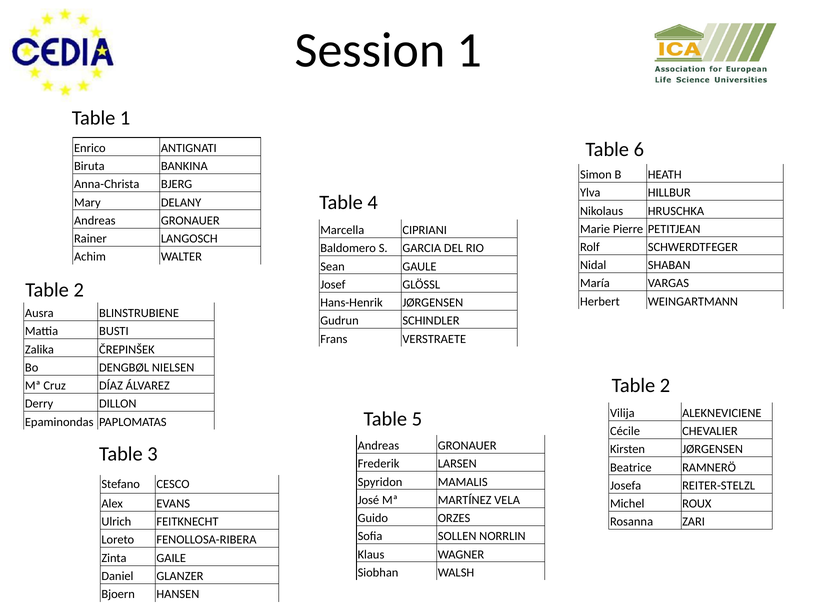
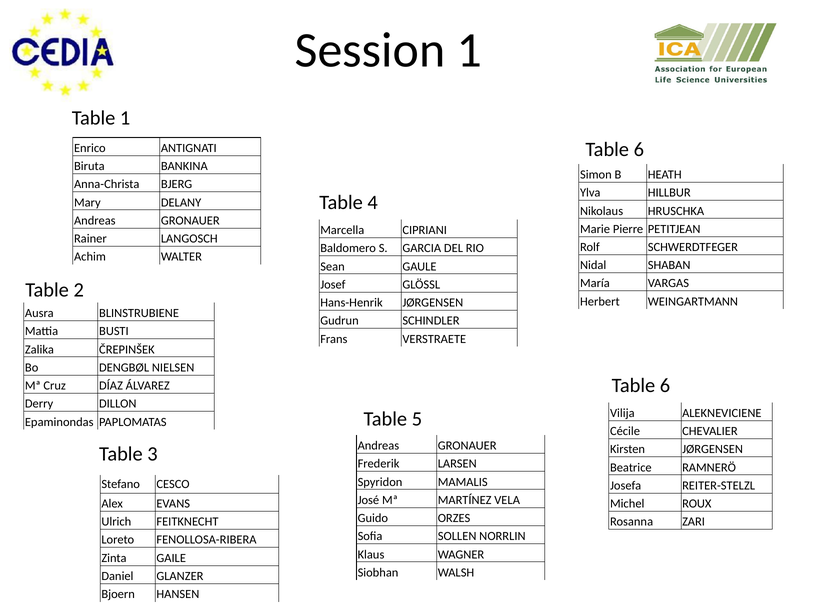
2 at (665, 385): 2 -> 6
